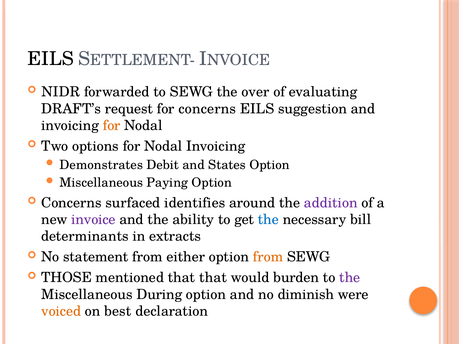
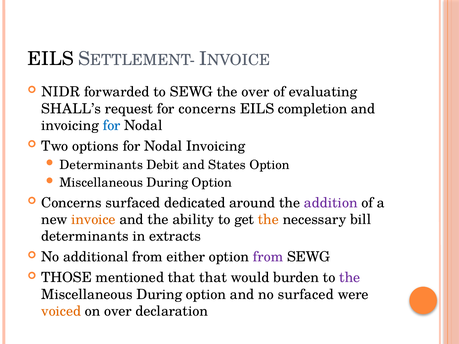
DRAFT’s: DRAFT’s -> SHALL’s
suggestion: suggestion -> completion
for at (112, 126) colour: orange -> blue
Demonstrates at (101, 165): Demonstrates -> Determinants
Paying at (167, 183): Paying -> During
identifies: identifies -> dedicated
invoice colour: purple -> orange
the at (268, 220) colour: blue -> orange
statement: statement -> additional
from at (268, 257) colour: orange -> purple
no diminish: diminish -> surfaced
on best: best -> over
